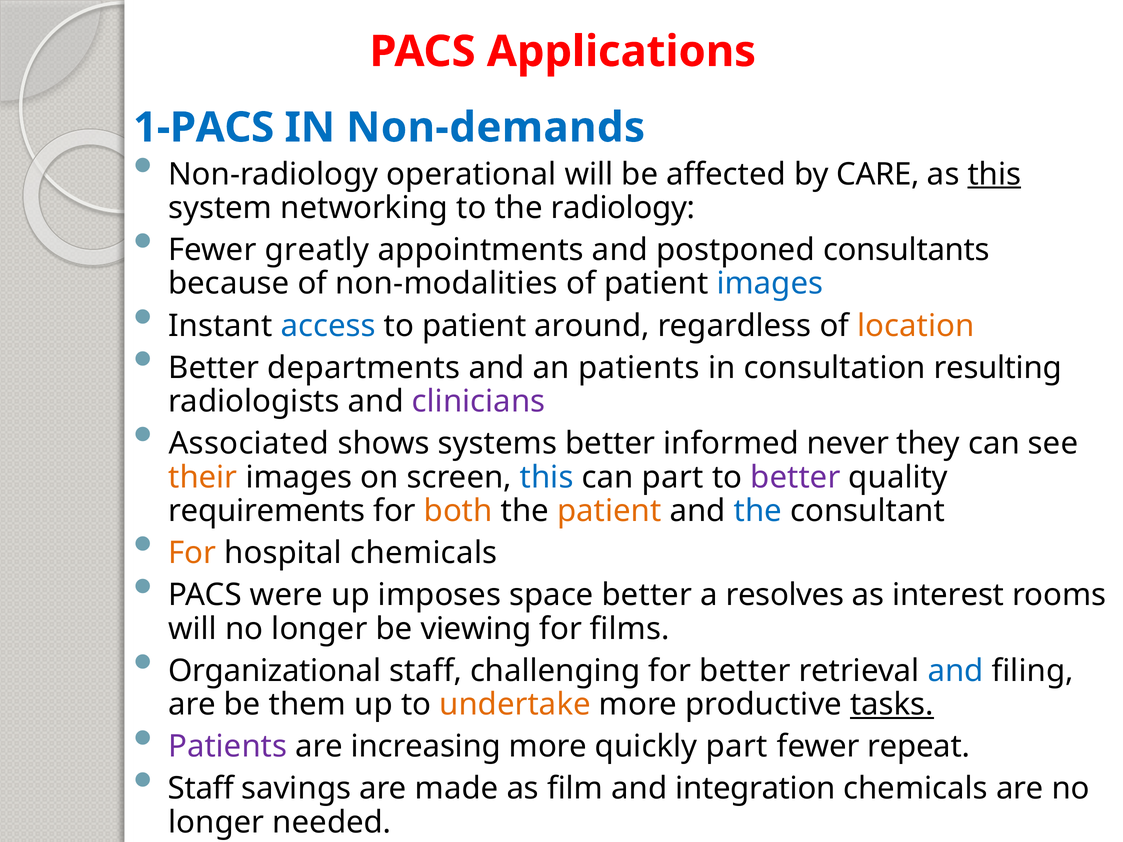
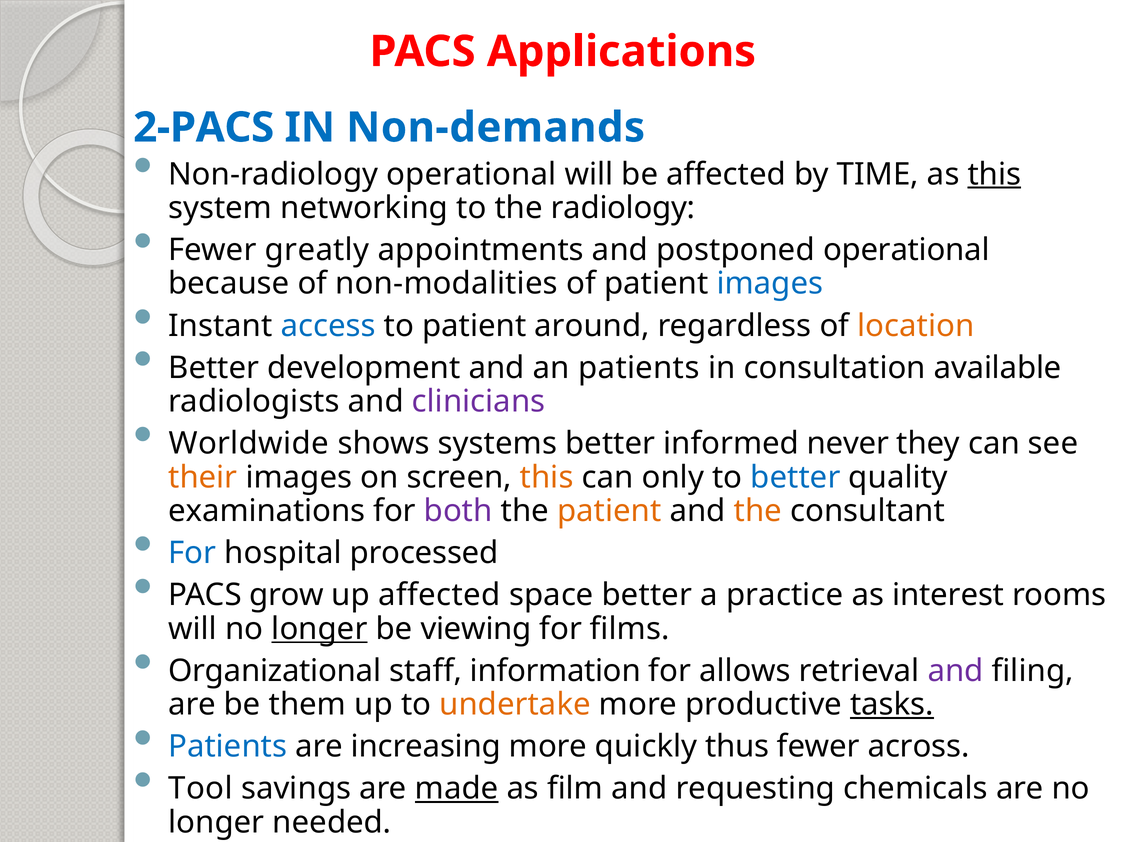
1-PACS: 1-PACS -> 2-PACS
CARE: CARE -> TIME
postponed consultants: consultants -> operational
departments: departments -> development
resulting: resulting -> available
Associated: Associated -> Worldwide
this at (547, 477) colour: blue -> orange
can part: part -> only
better at (795, 477) colour: purple -> blue
requirements: requirements -> examinations
both colour: orange -> purple
the at (758, 511) colour: blue -> orange
For at (192, 553) colour: orange -> blue
hospital chemicals: chemicals -> processed
were: were -> grow
up imposes: imposes -> affected
resolves: resolves -> practice
longer at (319, 629) underline: none -> present
challenging: challenging -> information
for better: better -> allows
and at (956, 671) colour: blue -> purple
Patients at (228, 747) colour: purple -> blue
quickly part: part -> thus
repeat: repeat -> across
Staff at (201, 789): Staff -> Tool
made underline: none -> present
integration: integration -> requesting
